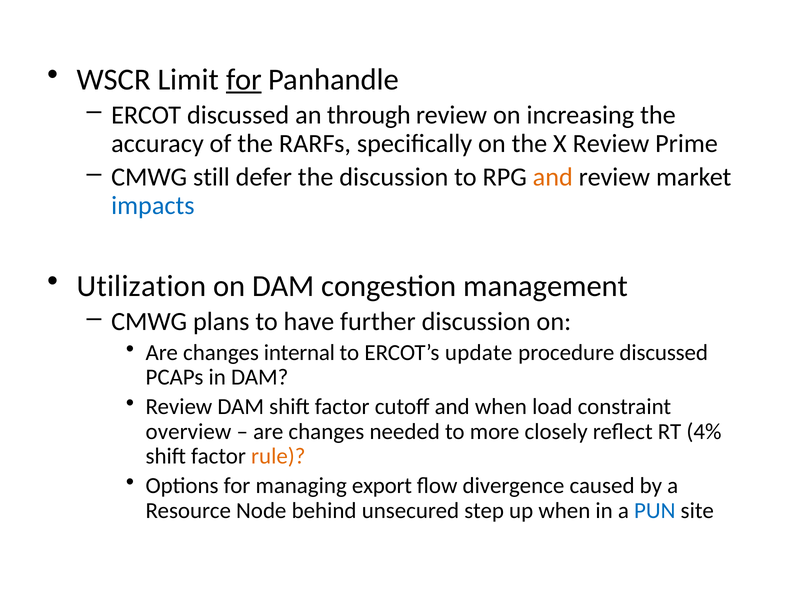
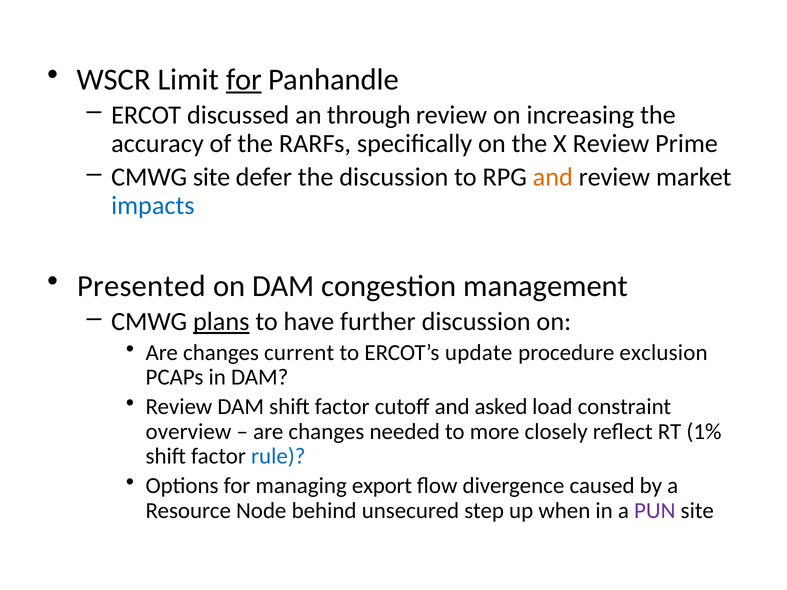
CMWG still: still -> site
Utilization: Utilization -> Presented
plans underline: none -> present
internal: internal -> current
procedure discussed: discussed -> exclusion
and when: when -> asked
4%: 4% -> 1%
rule colour: orange -> blue
PUN colour: blue -> purple
